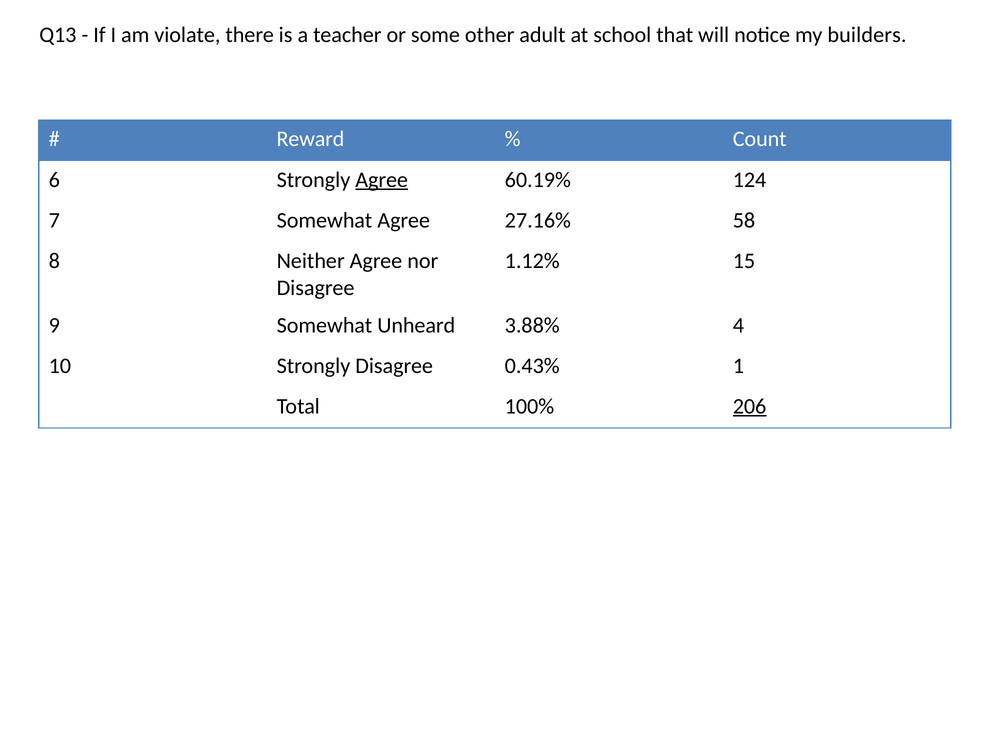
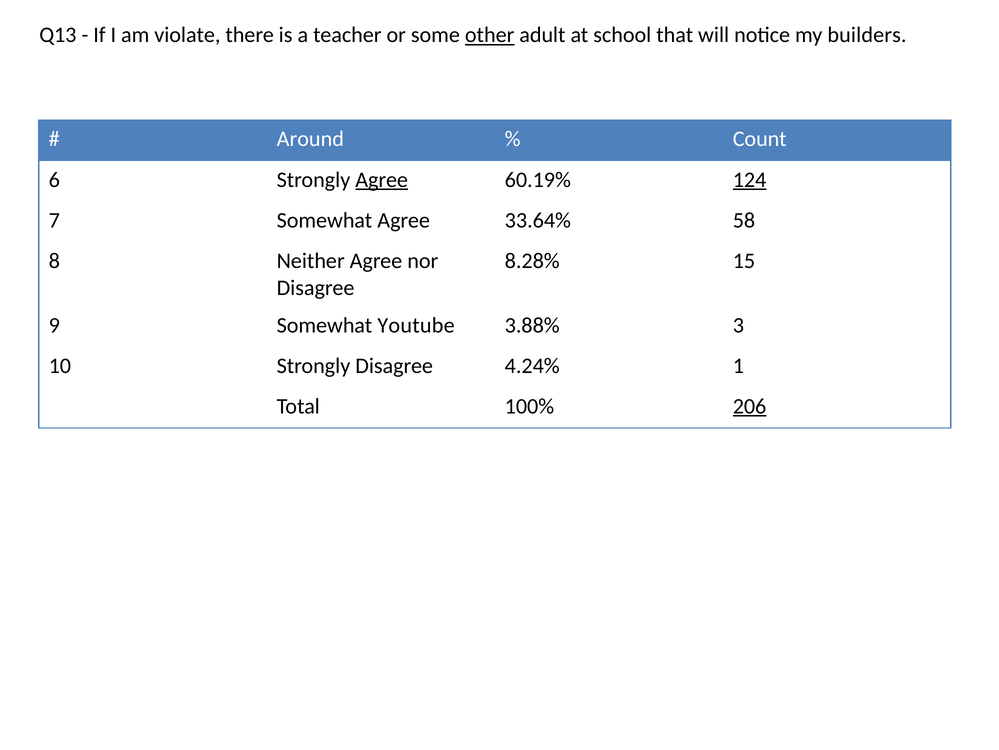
other underline: none -> present
Reward: Reward -> Around
124 underline: none -> present
27.16%: 27.16% -> 33.64%
1.12%: 1.12% -> 8.28%
Unheard: Unheard -> Youtube
4: 4 -> 3
0.43%: 0.43% -> 4.24%
